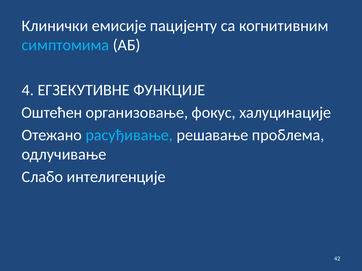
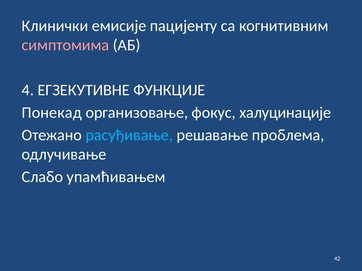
симптомима colour: light blue -> pink
Оштећен: Оштећен -> Понекад
интелигенције: интелигенције -> упамћивањем
